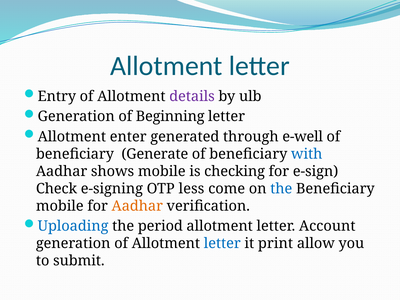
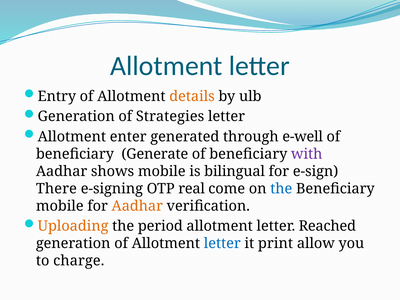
details colour: purple -> orange
Beginning: Beginning -> Strategies
with colour: blue -> purple
checking: checking -> bilingual
Check: Check -> There
less: less -> real
Uploading colour: blue -> orange
Account: Account -> Reached
submit: submit -> charge
